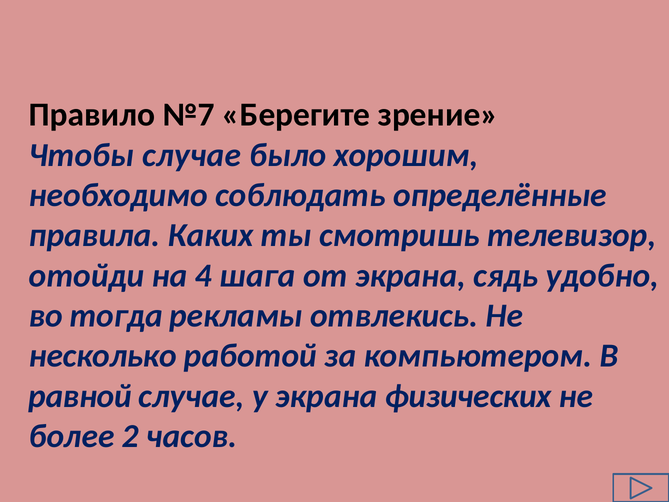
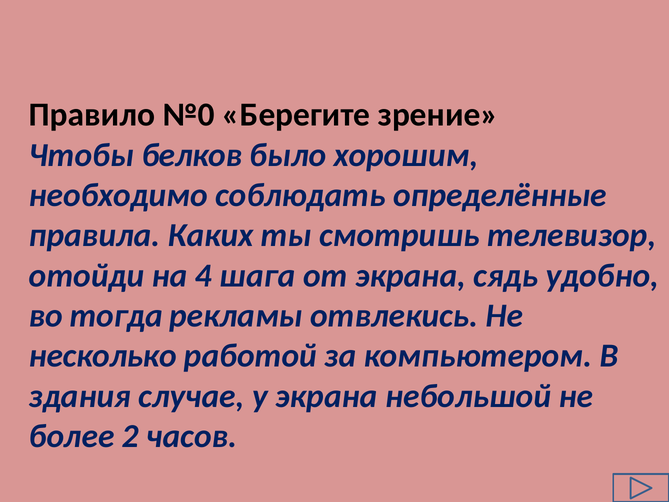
№7: №7 -> №0
Чтобы случае: случае -> белков
равной: равной -> здания
физических: физических -> небольшой
